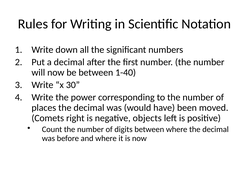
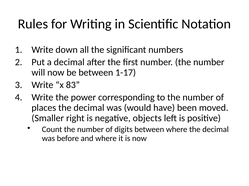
1-40: 1-40 -> 1-17
30: 30 -> 83
Comets: Comets -> Smaller
